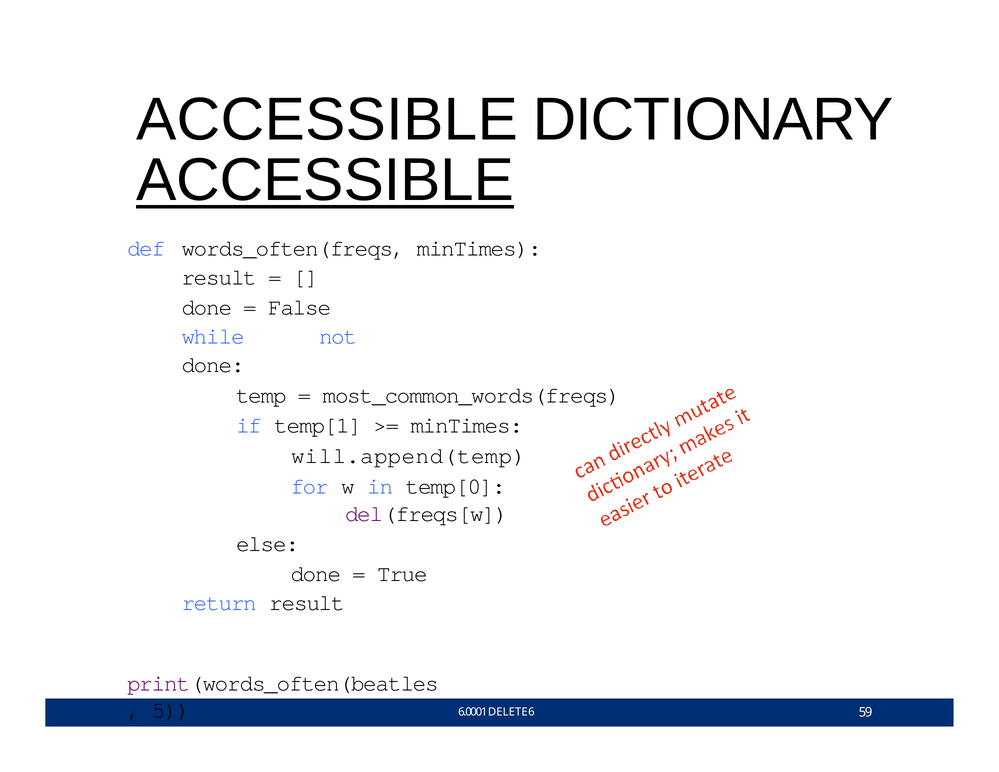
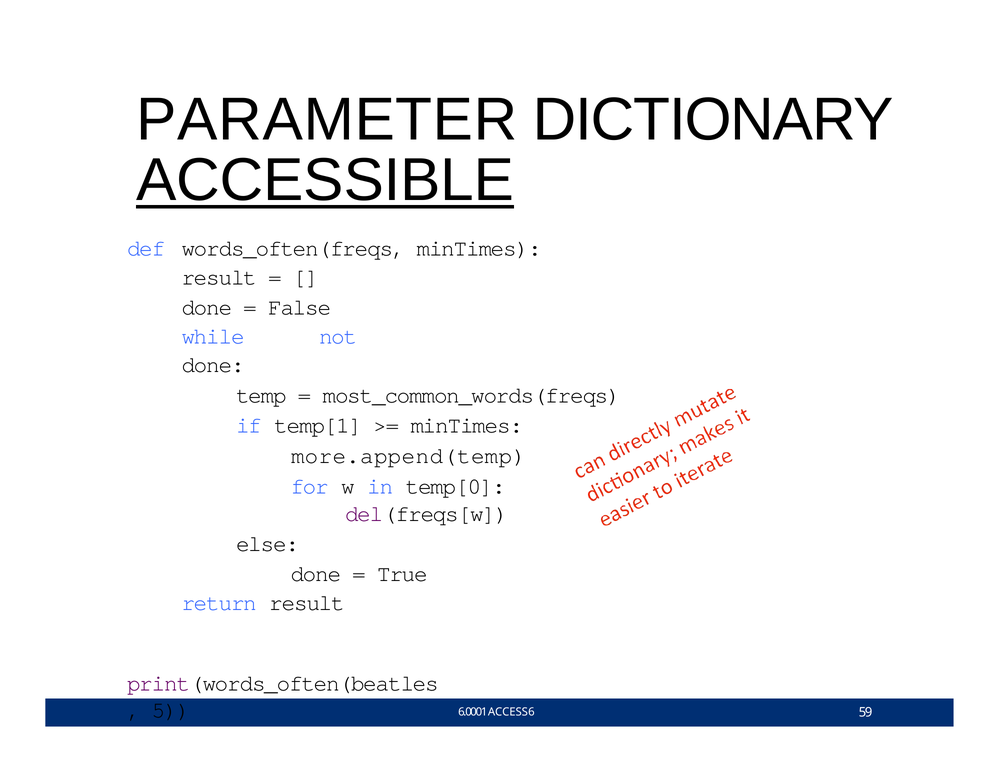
ACCESSIBLE at (327, 120): ACCESSIBLE -> PARAMETER
will.append(temp: will.append(temp -> more.append(temp
DELETE: DELETE -> ACCESS
